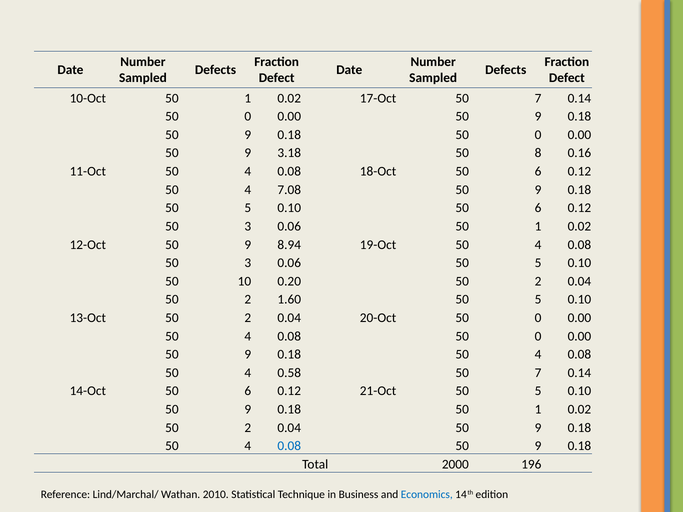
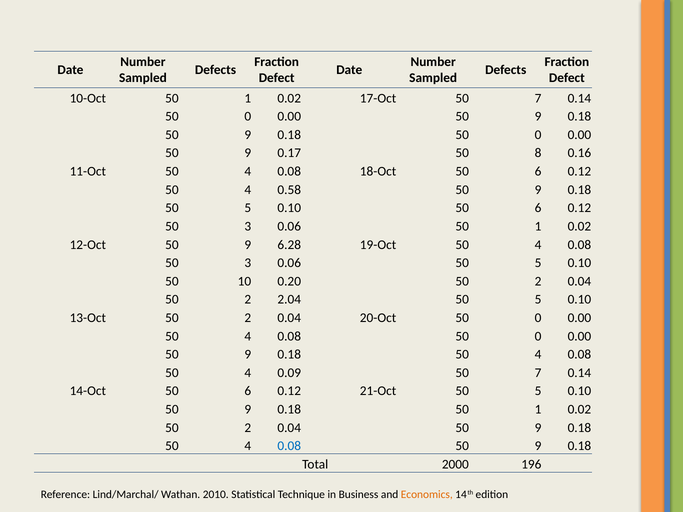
3.18: 3.18 -> 0.17
7.08: 7.08 -> 0.58
8.94: 8.94 -> 6.28
1.60: 1.60 -> 2.04
0.58: 0.58 -> 0.09
Economics colour: blue -> orange
